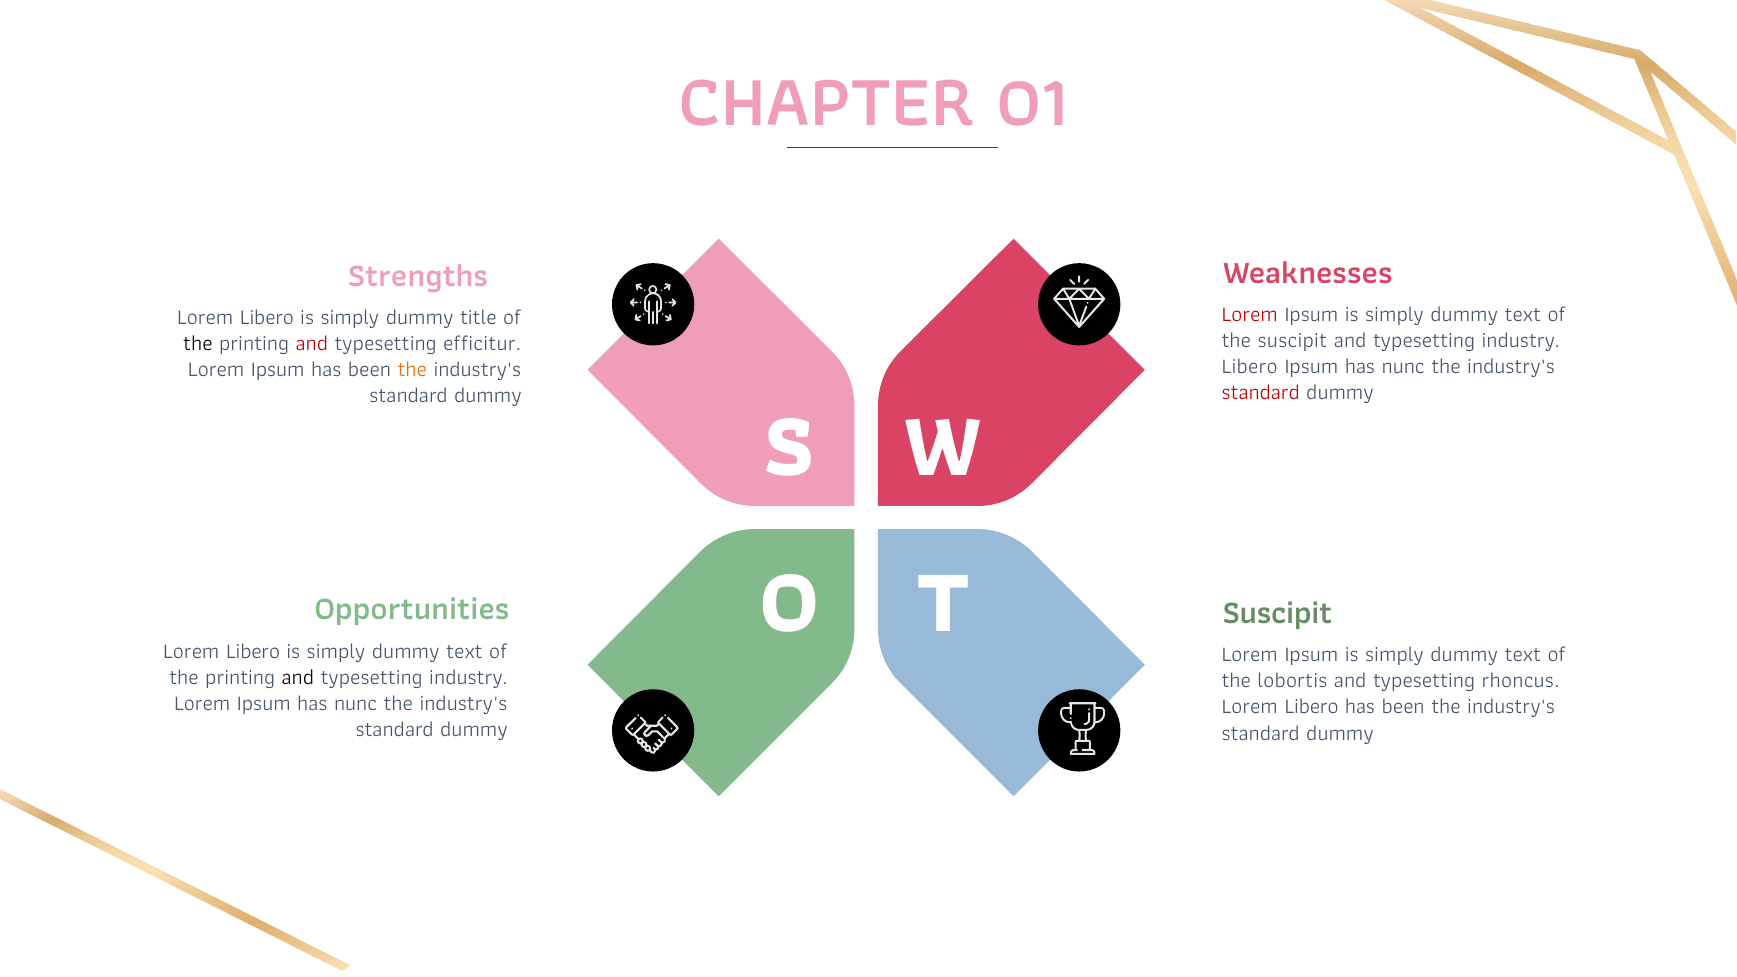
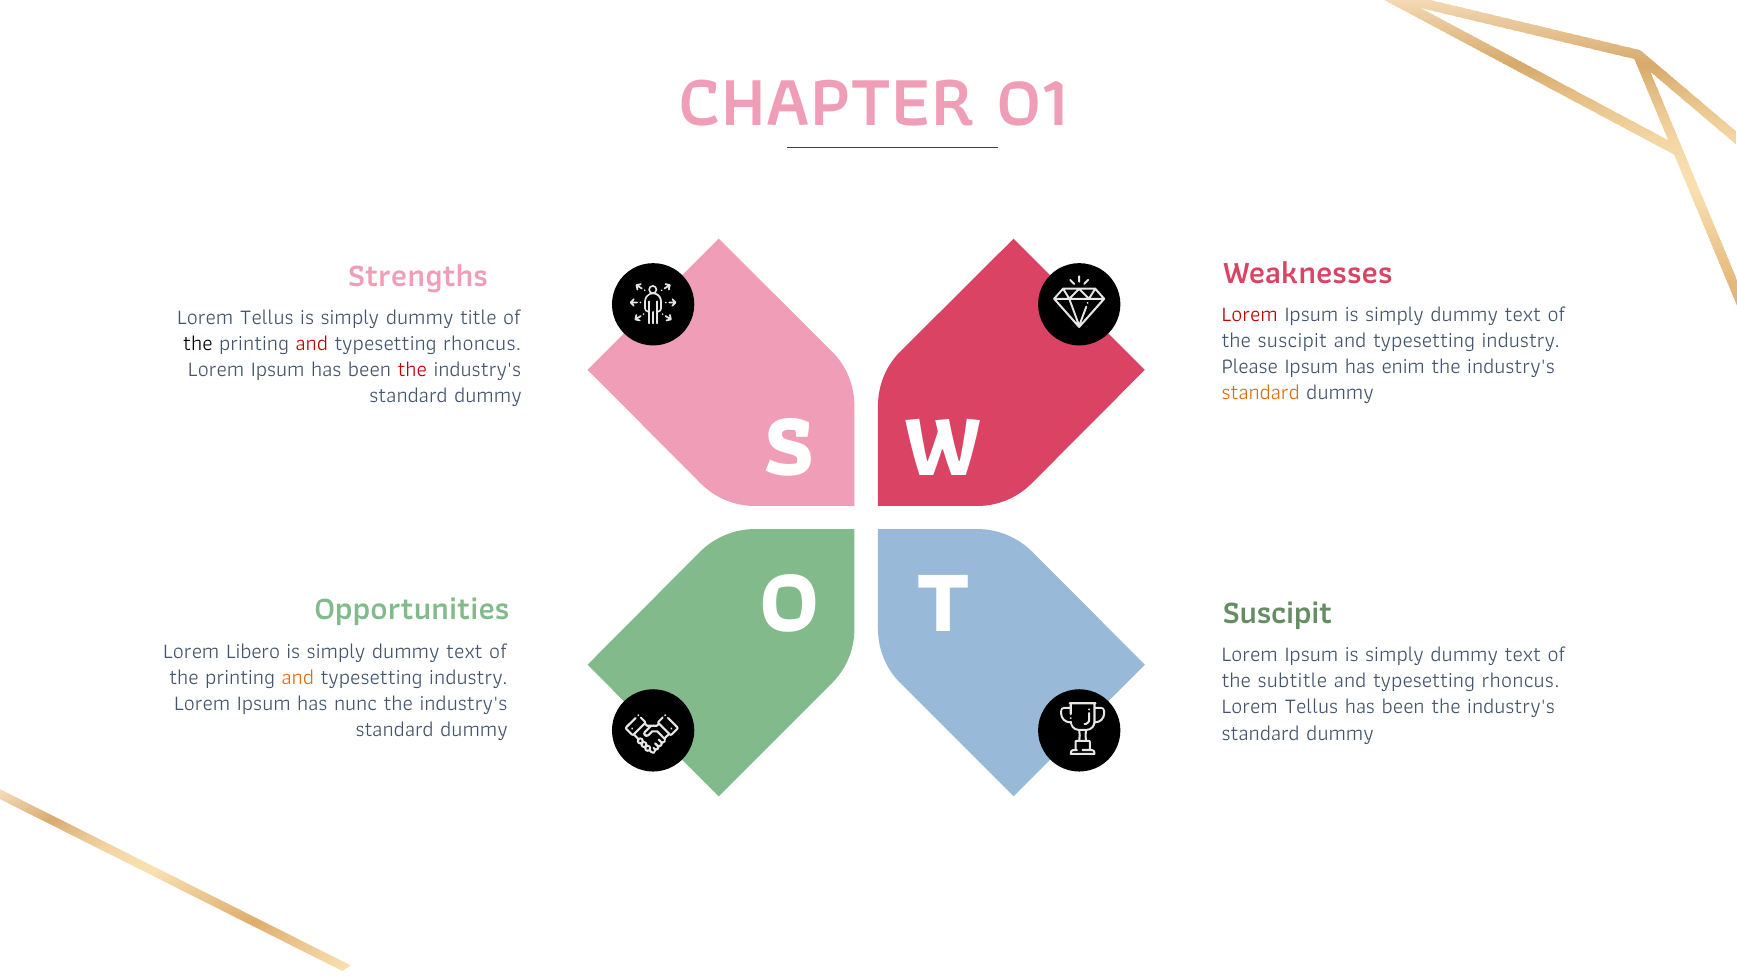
Libero at (267, 318): Libero -> Tellus
efficitur at (482, 344): efficitur -> rhoncus
Libero at (1250, 367): Libero -> Please
nunc at (1403, 367): nunc -> enim
the at (412, 370) colour: orange -> red
standard at (1261, 393) colour: red -> orange
and at (298, 677) colour: black -> orange
lobortis: lobortis -> subtitle
Libero at (1312, 707): Libero -> Tellus
